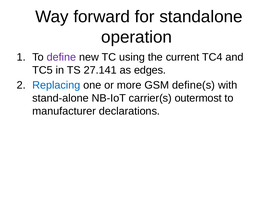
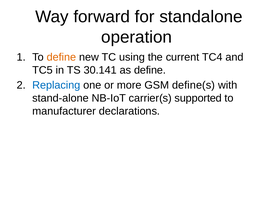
define at (61, 57) colour: purple -> orange
27.141: 27.141 -> 30.141
as edges: edges -> define
outermost: outermost -> supported
